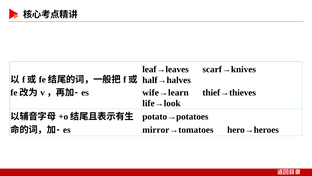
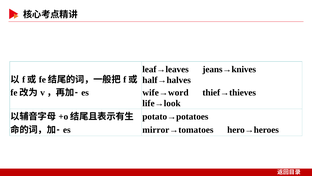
scarf→knives: scarf→knives -> jeans→knives
wife→learn: wife→learn -> wife→word
